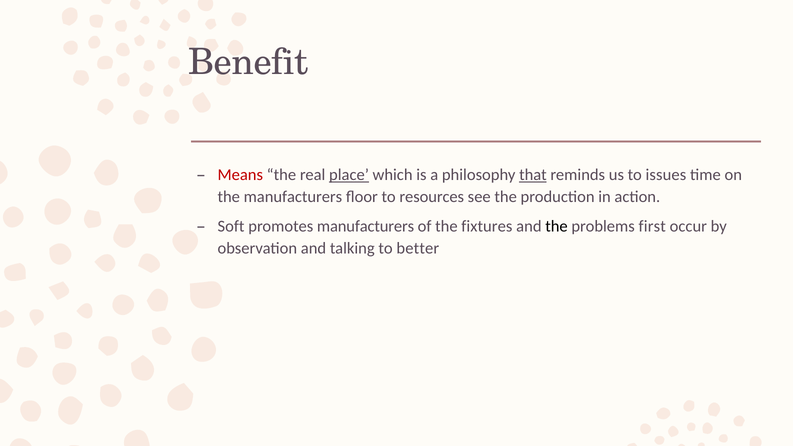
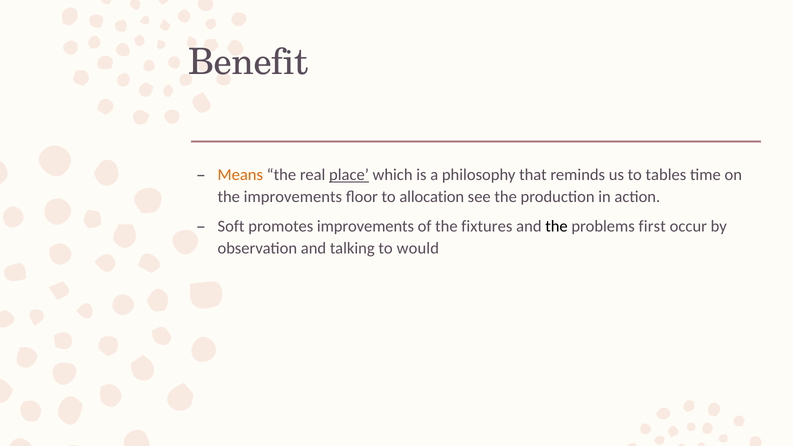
Means colour: red -> orange
that underline: present -> none
issues: issues -> tables
the manufacturers: manufacturers -> improvements
resources: resources -> allocation
promotes manufacturers: manufacturers -> improvements
better: better -> would
